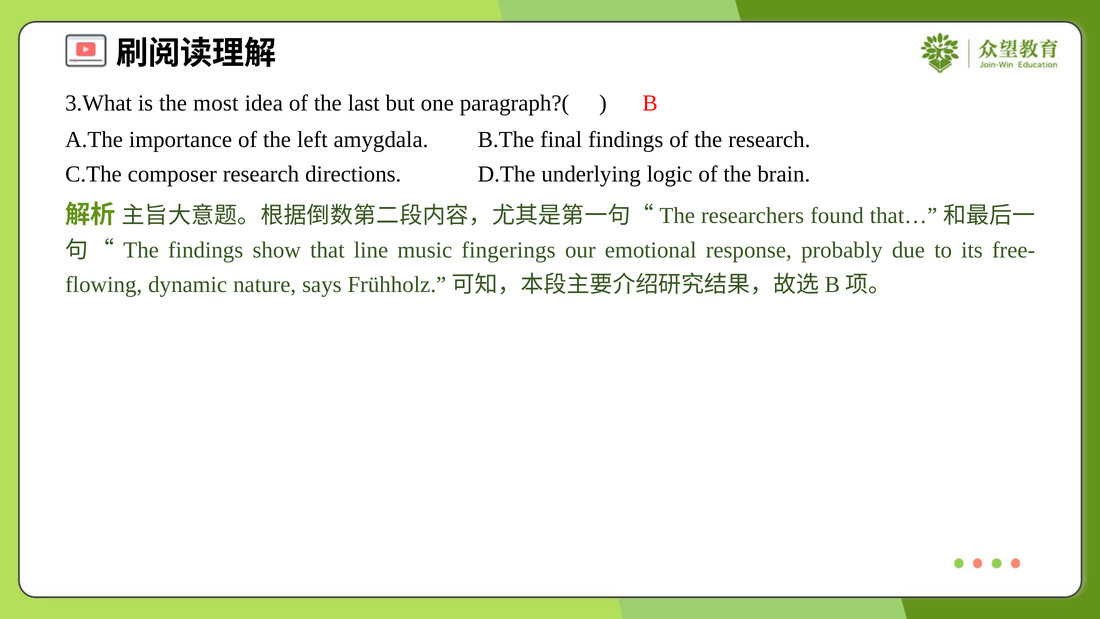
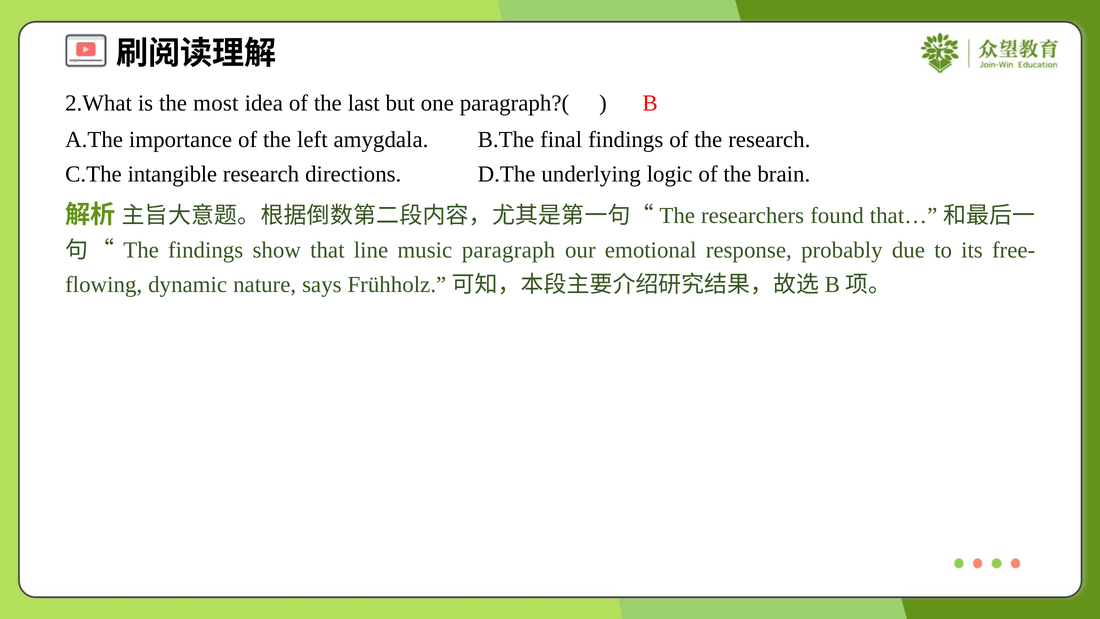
3.What: 3.What -> 2.What
composer: composer -> intangible
fingerings: fingerings -> paragraph
